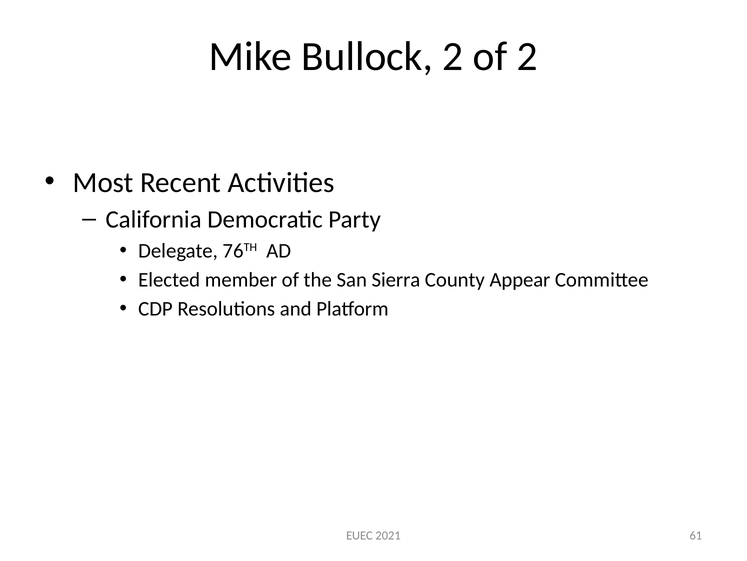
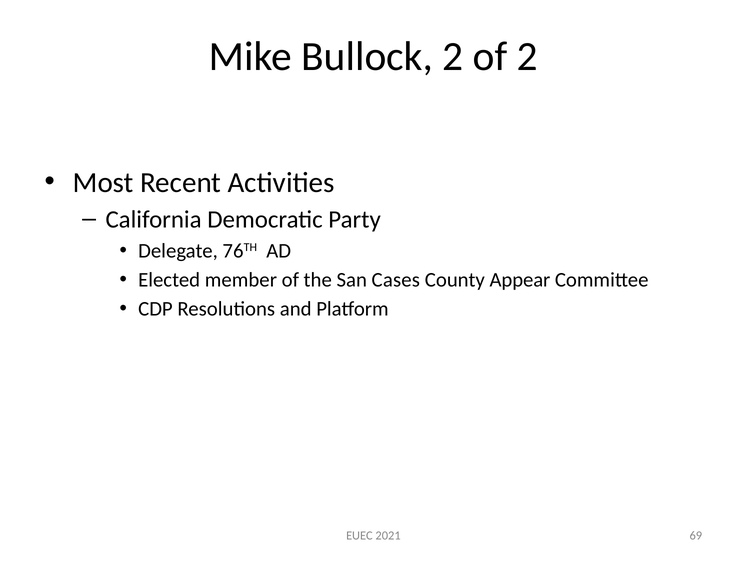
Sierra: Sierra -> Cases
61: 61 -> 69
